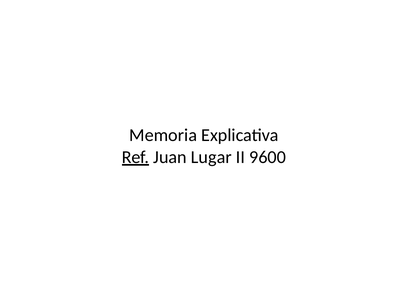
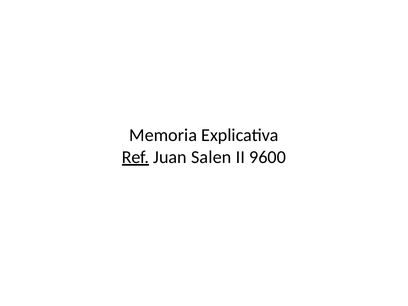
Lugar: Lugar -> Salen
